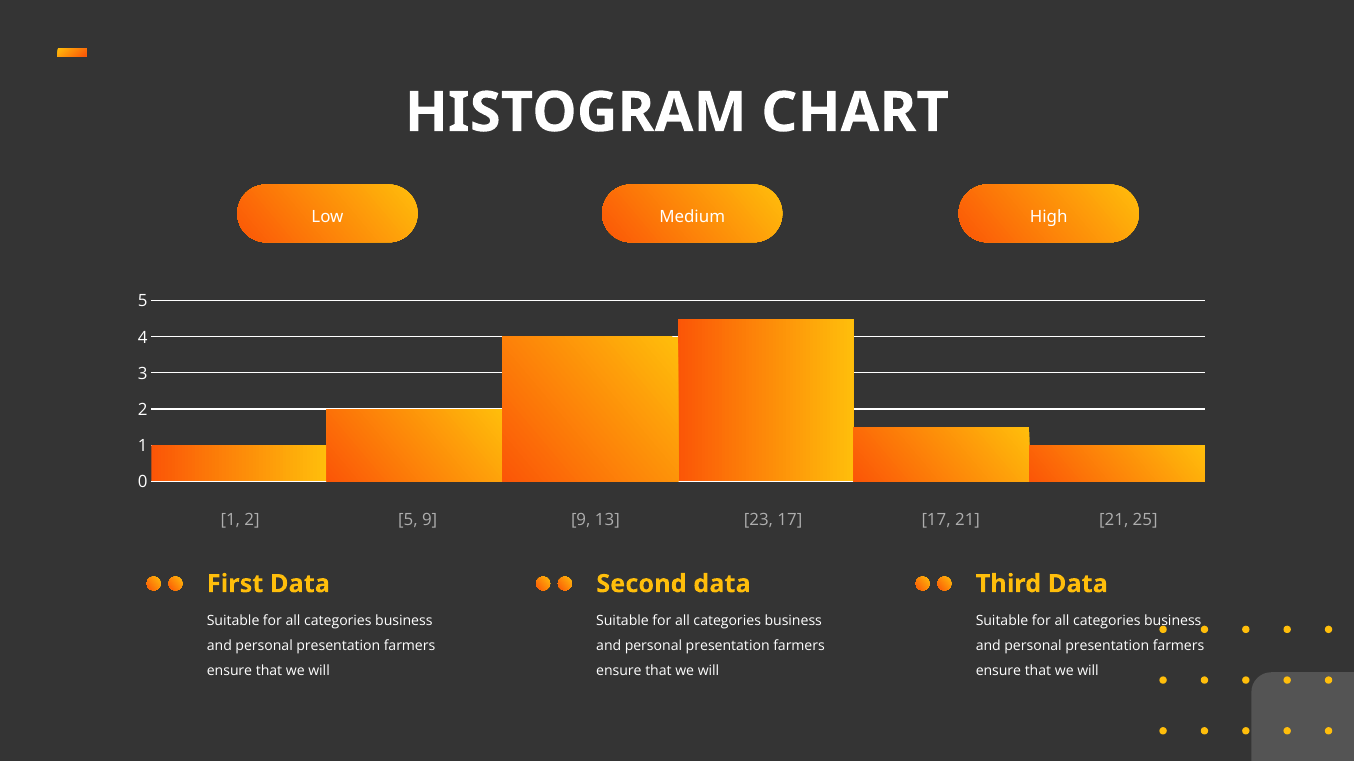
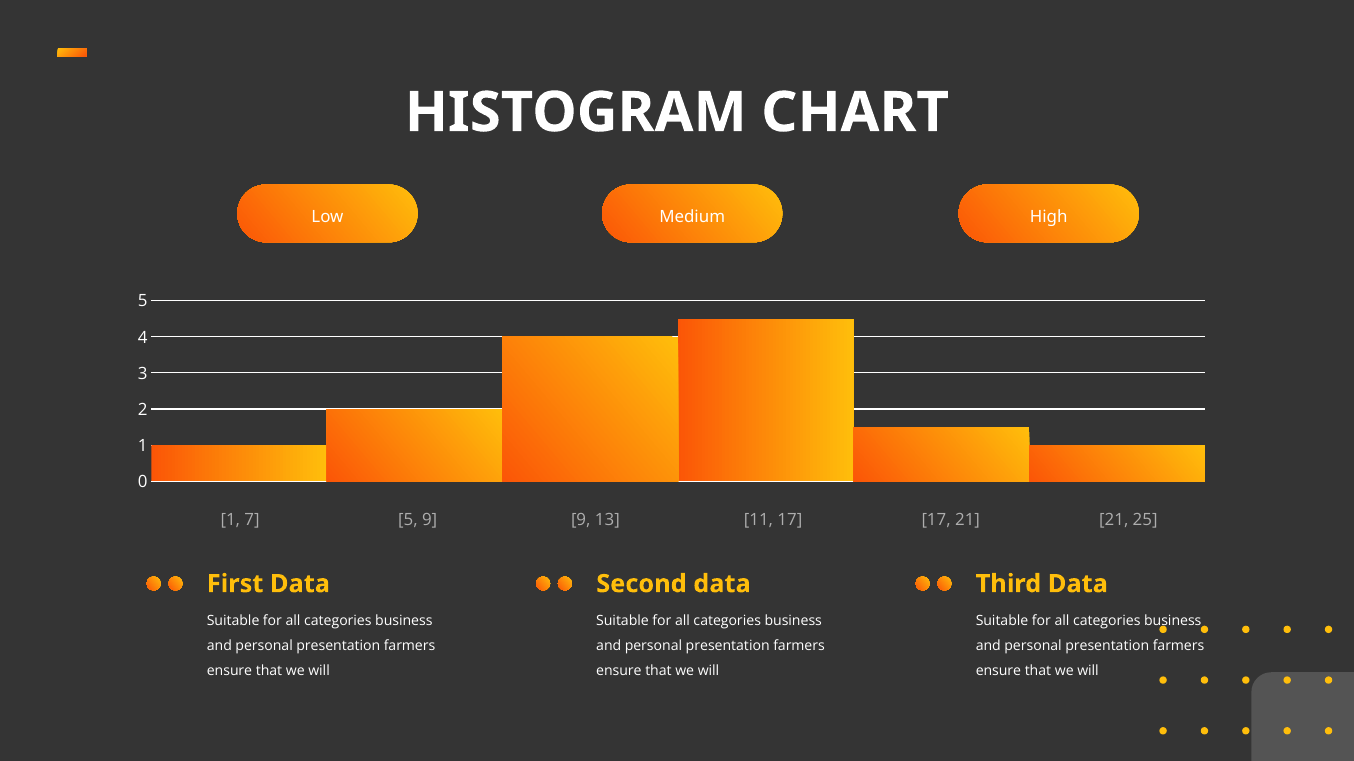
2 at (252, 521): 2 -> 7
23: 23 -> 11
